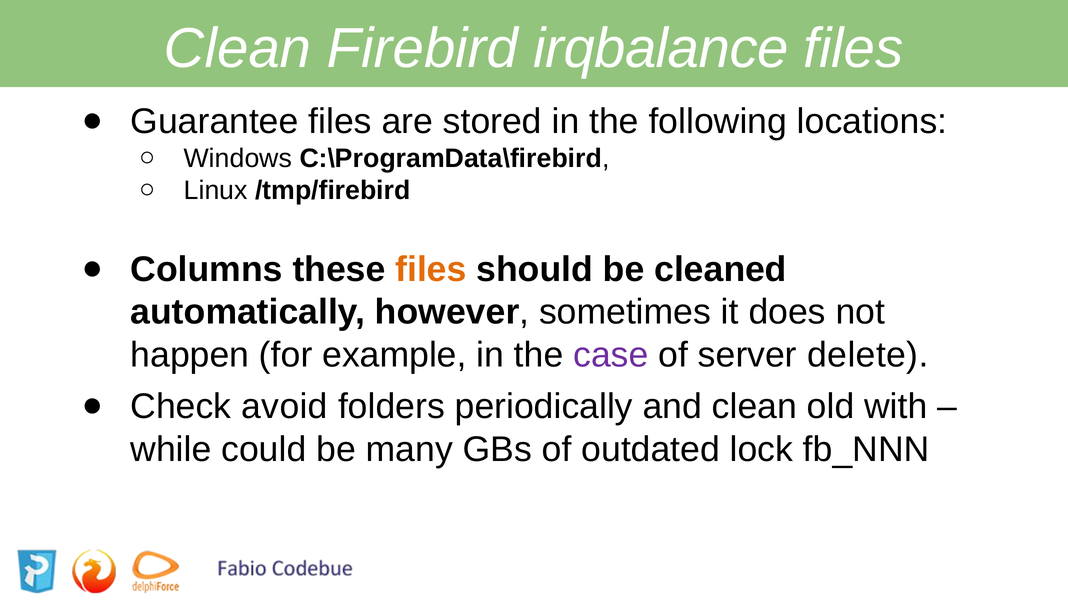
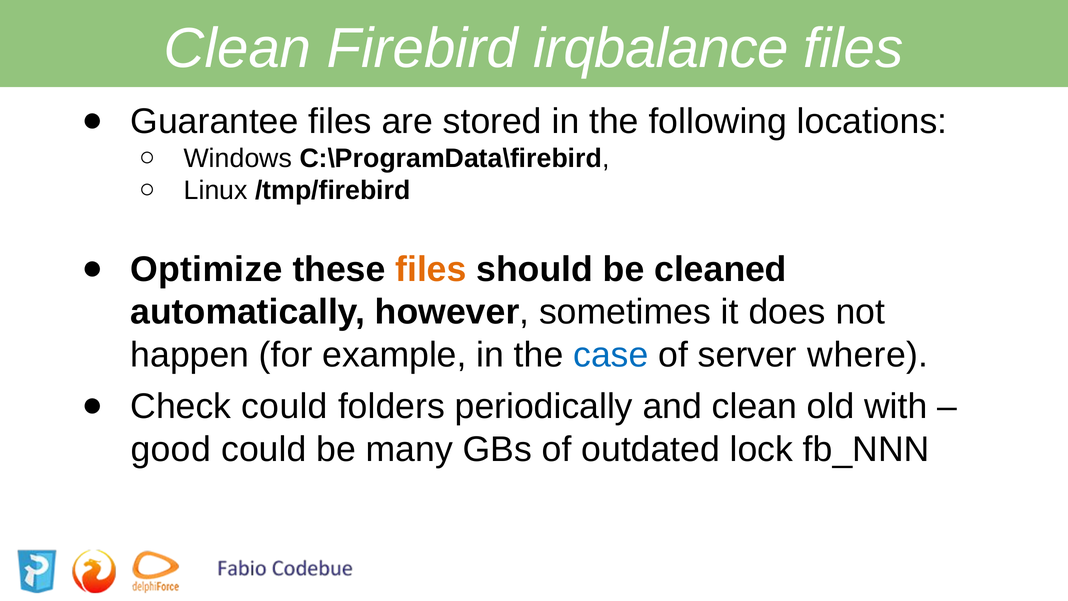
Columns: Columns -> Optimize
case colour: purple -> blue
delete: delete -> where
Check avoid: avoid -> could
while: while -> good
